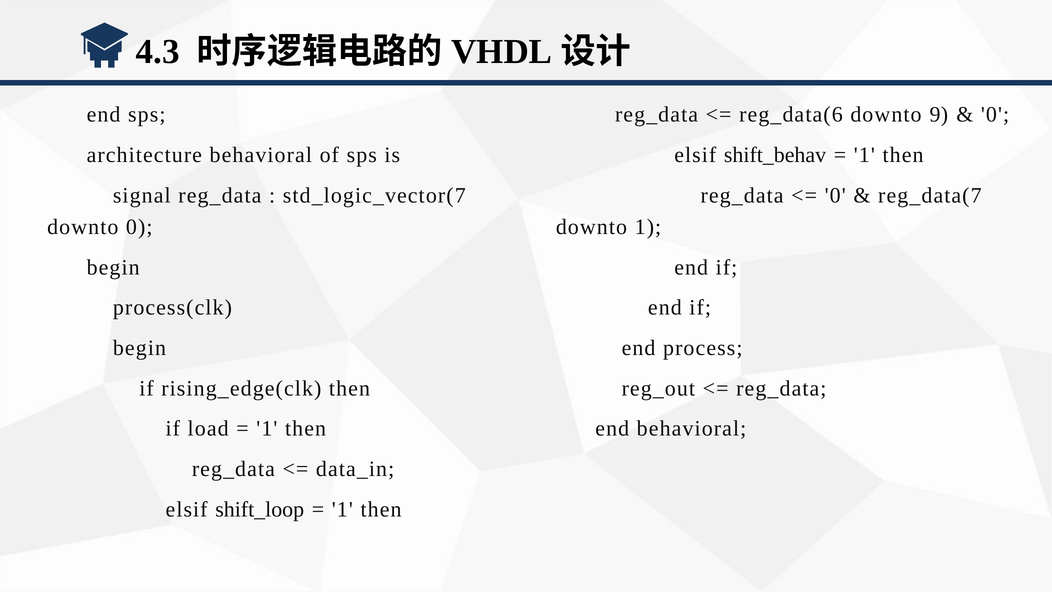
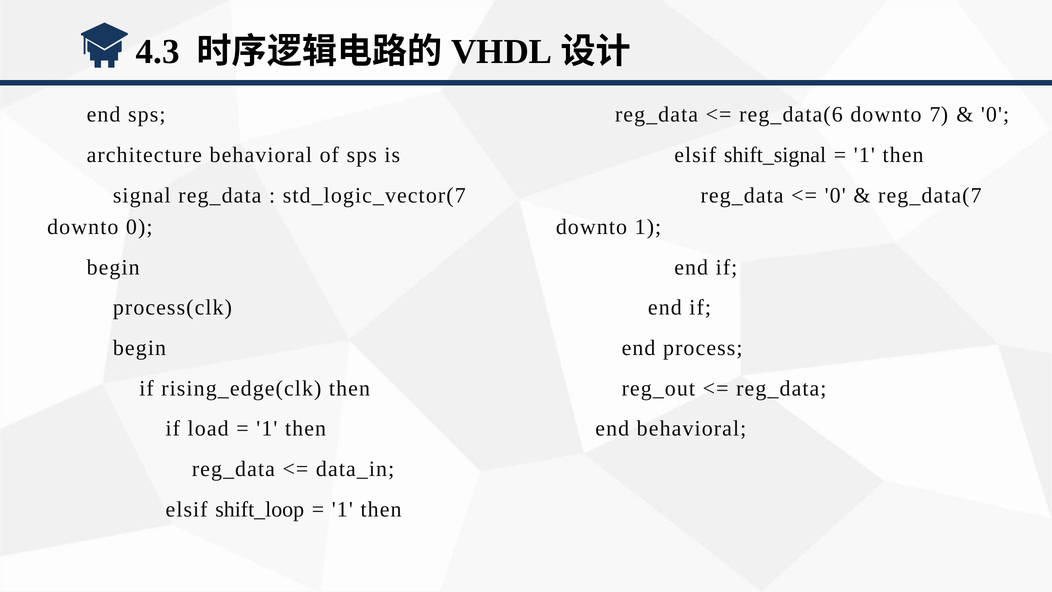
9: 9 -> 7
shift_behav: shift_behav -> shift_signal
